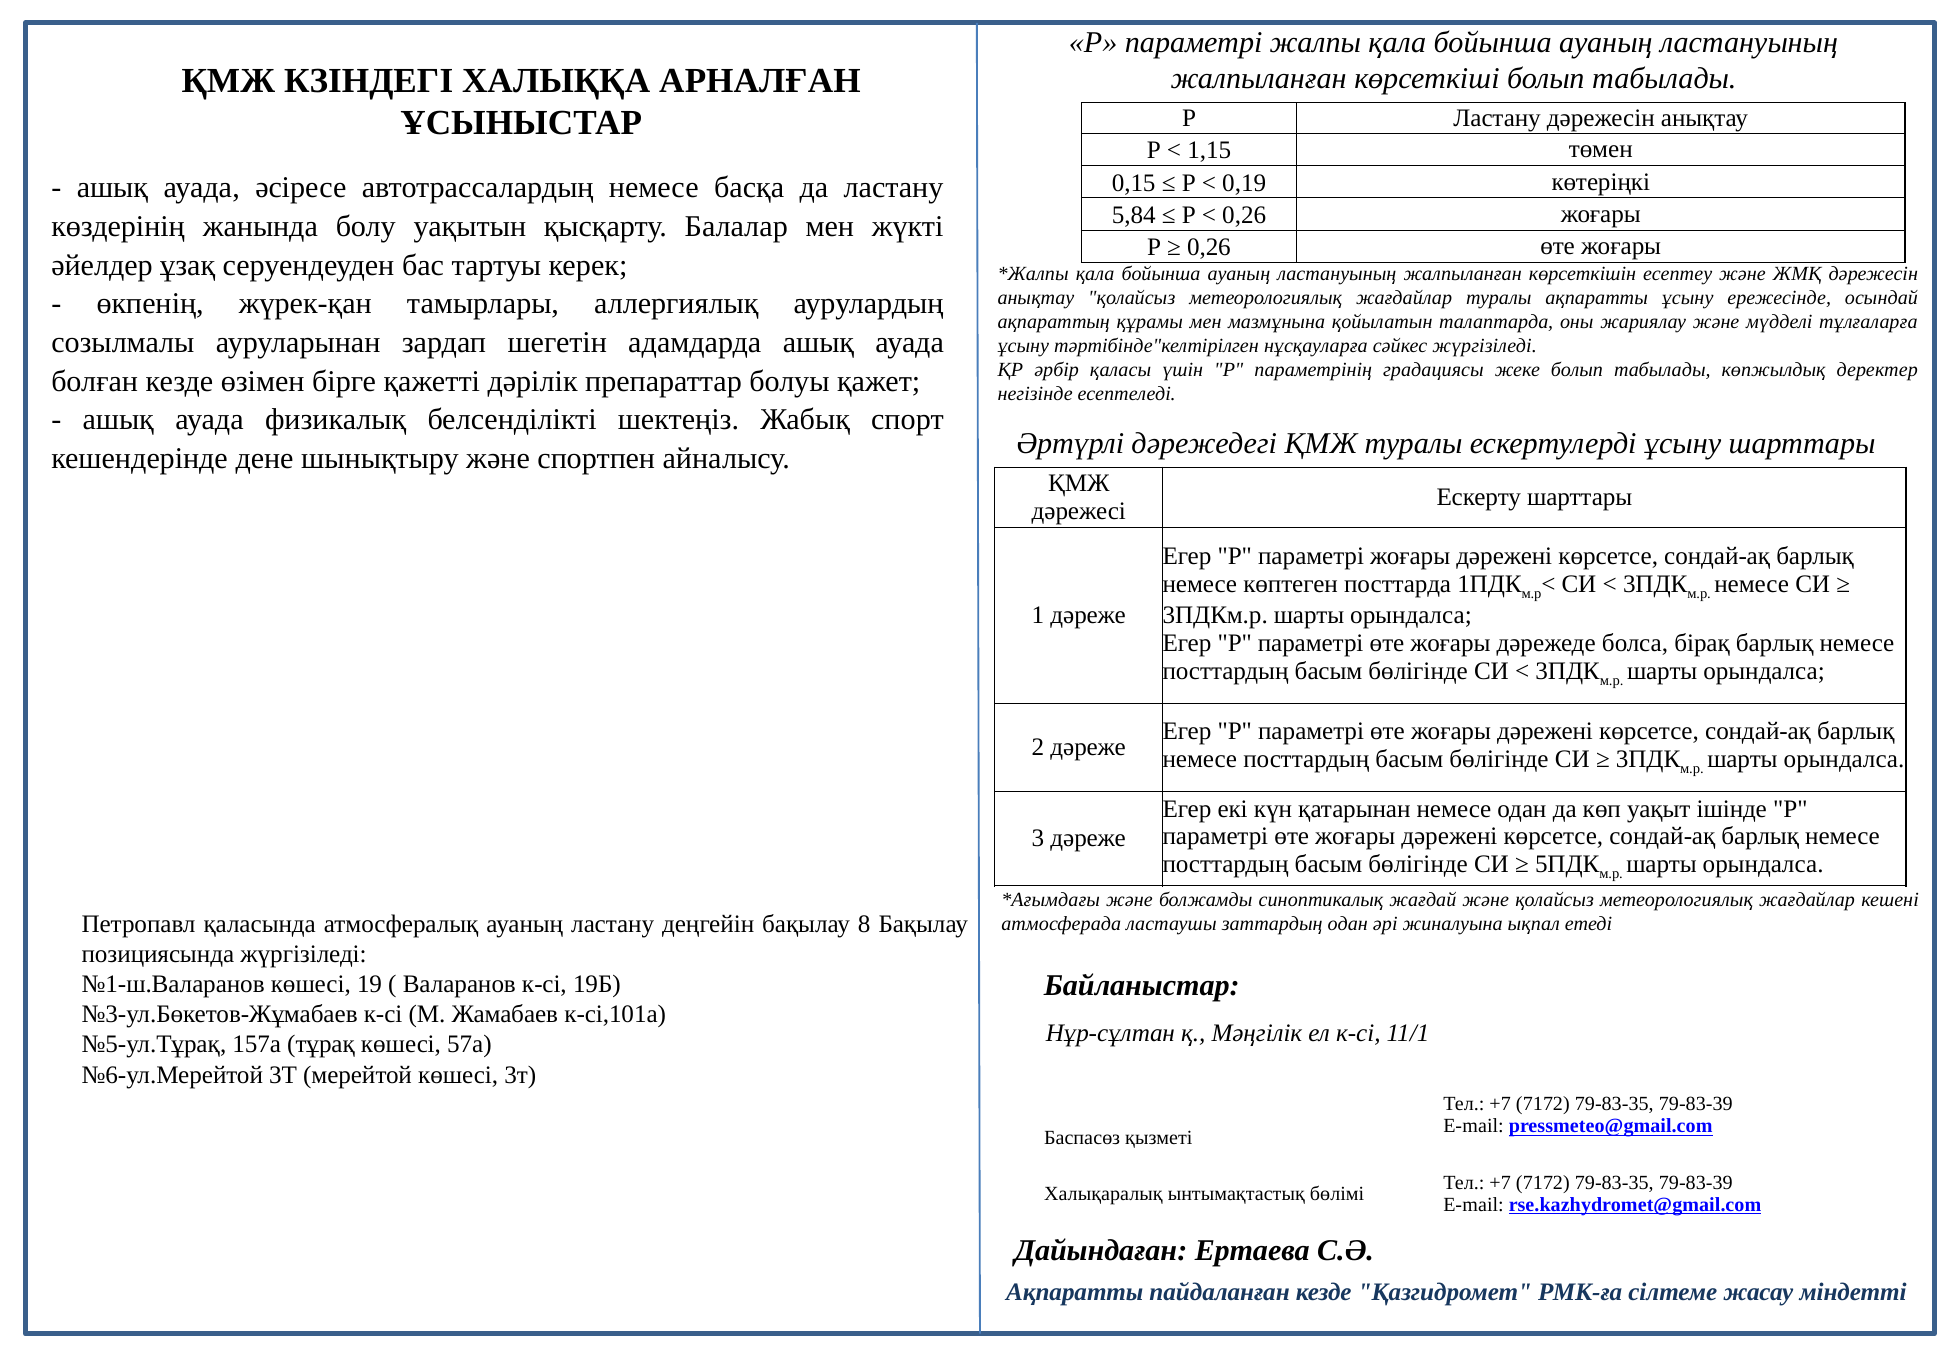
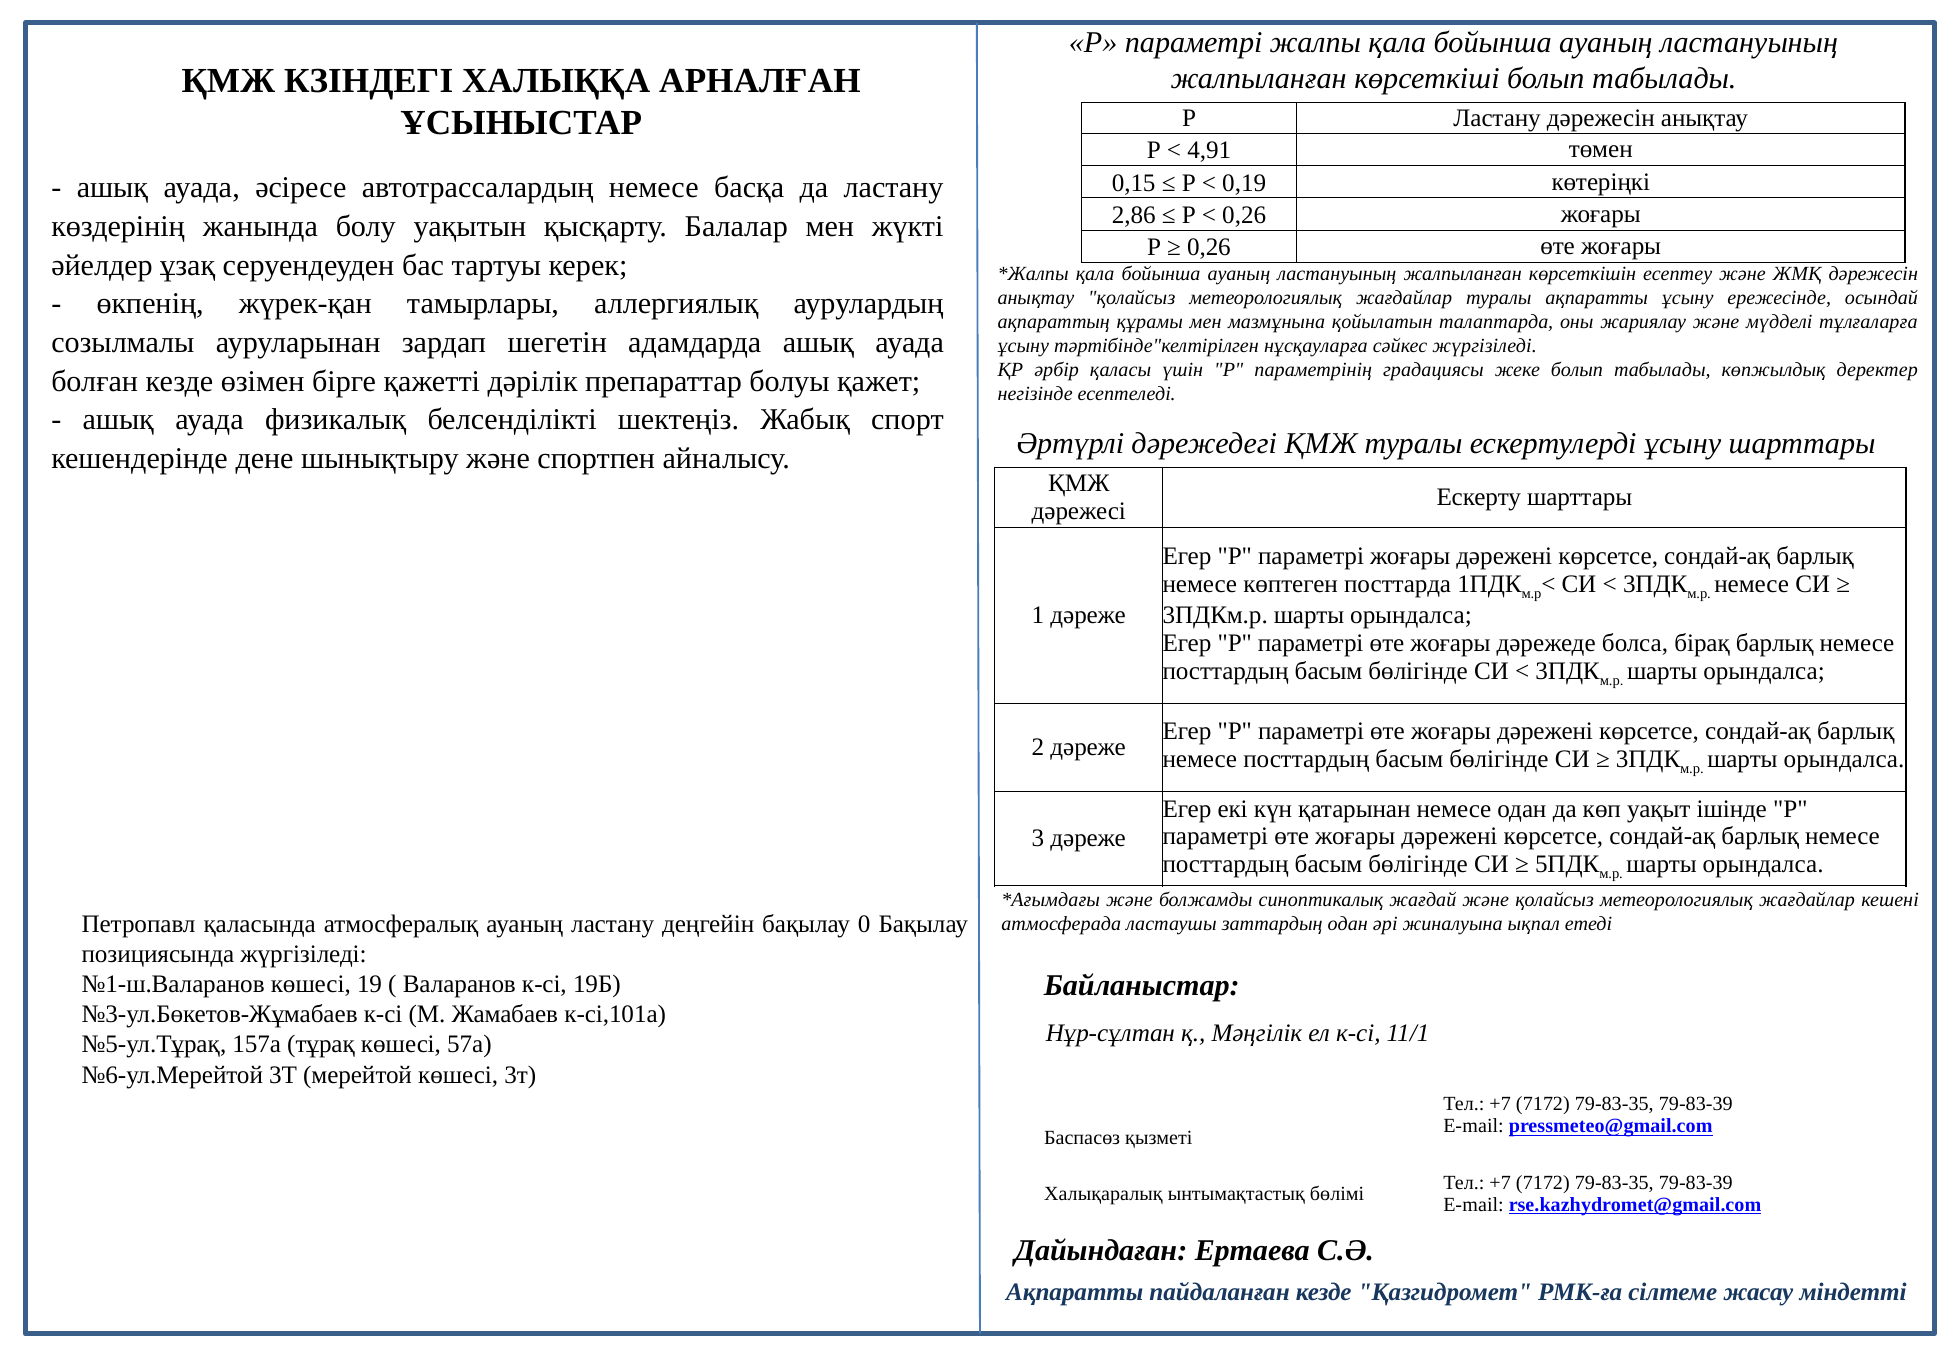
1,15: 1,15 -> 4,91
5,84: 5,84 -> 2,86
8: 8 -> 0
